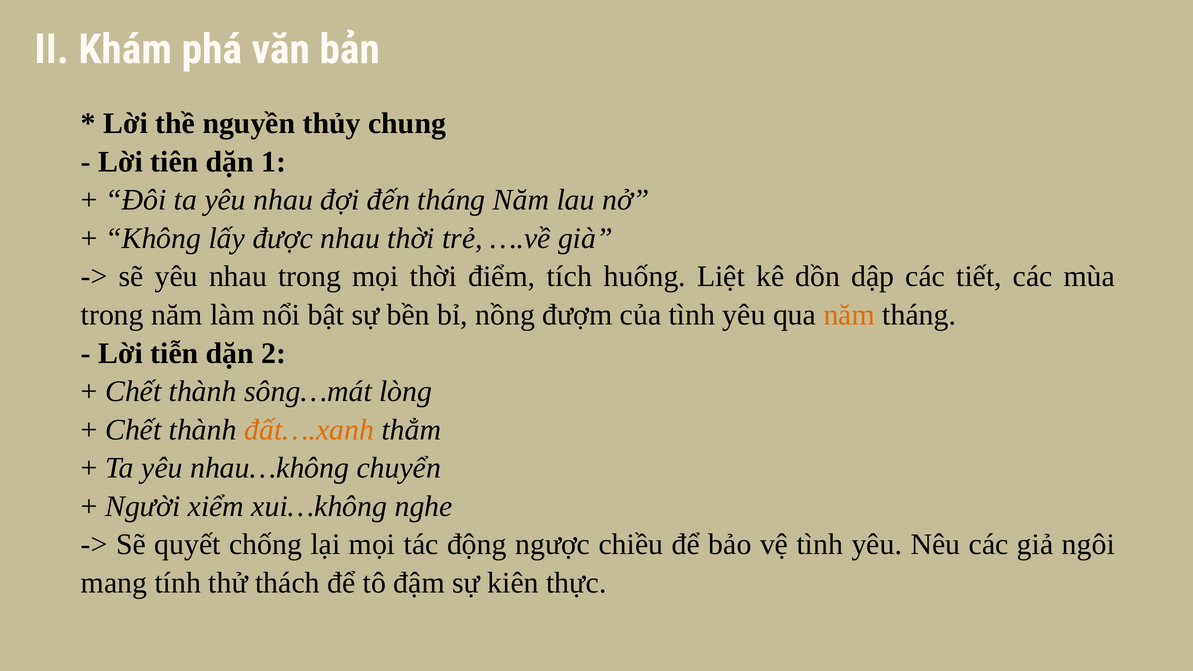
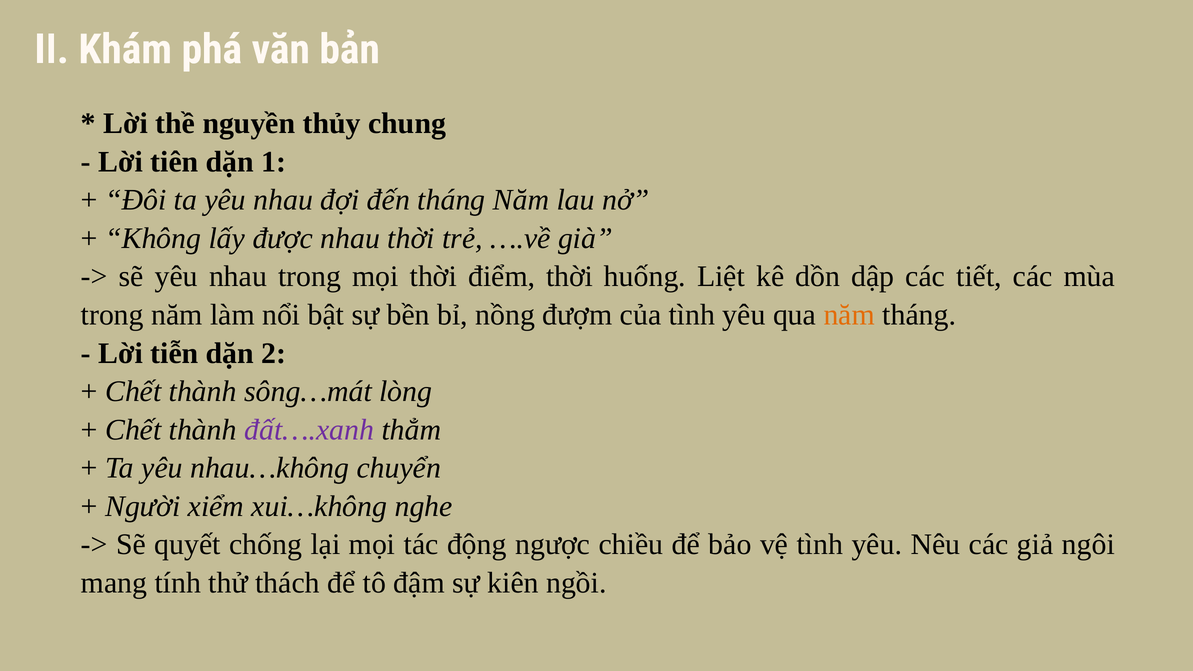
điểm tích: tích -> thời
đất….xanh colour: orange -> purple
thực: thực -> ngồi
